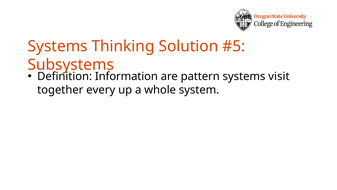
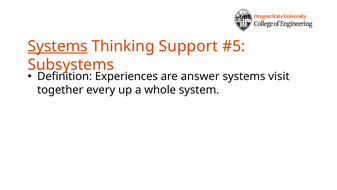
Systems at (58, 46) underline: none -> present
Solution: Solution -> Support
Information: Information -> Experiences
pattern: pattern -> answer
